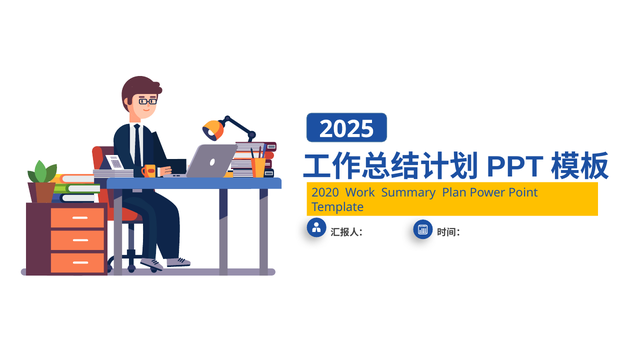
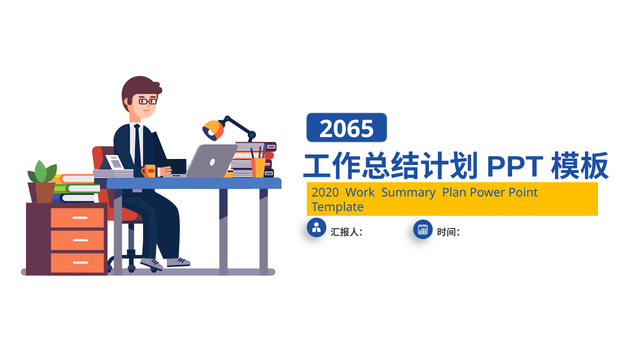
2025: 2025 -> 2065
